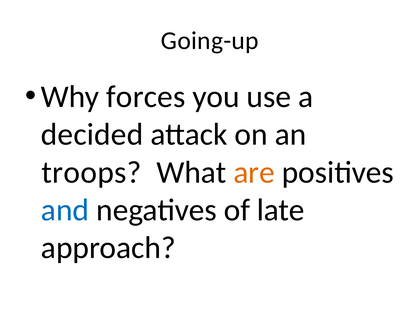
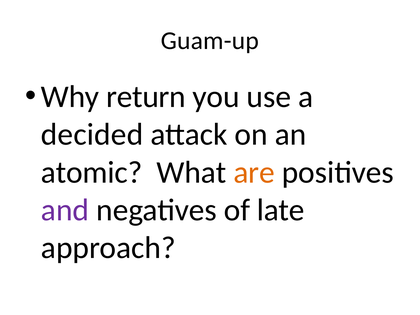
Going-up: Going-up -> Guam-up
forces: forces -> return
troops: troops -> atomic
and colour: blue -> purple
